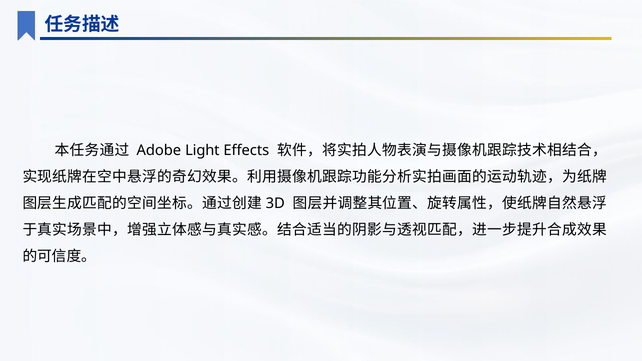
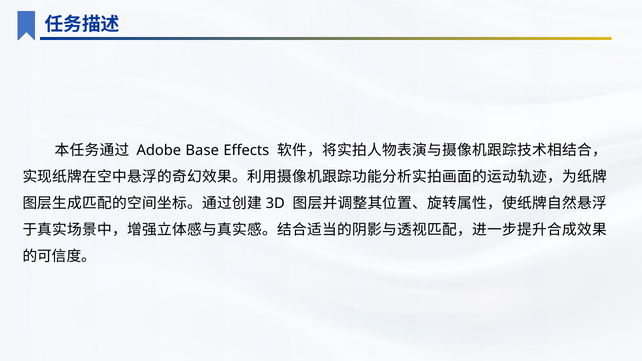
Light: Light -> Base
